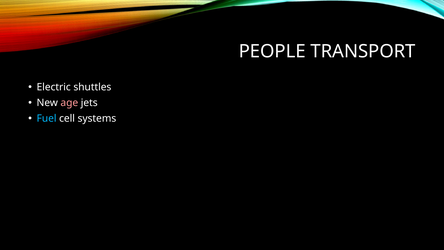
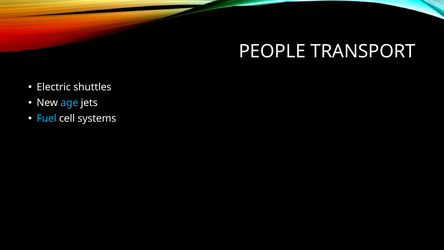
age colour: pink -> light blue
